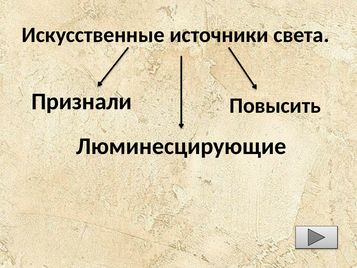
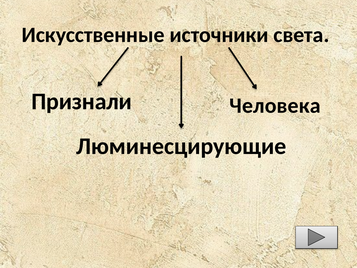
Повысить: Повысить -> Человека
